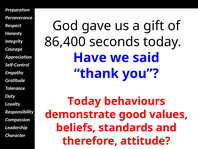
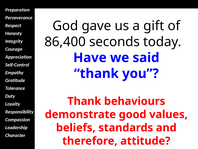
Today at (84, 101): Today -> Thank
